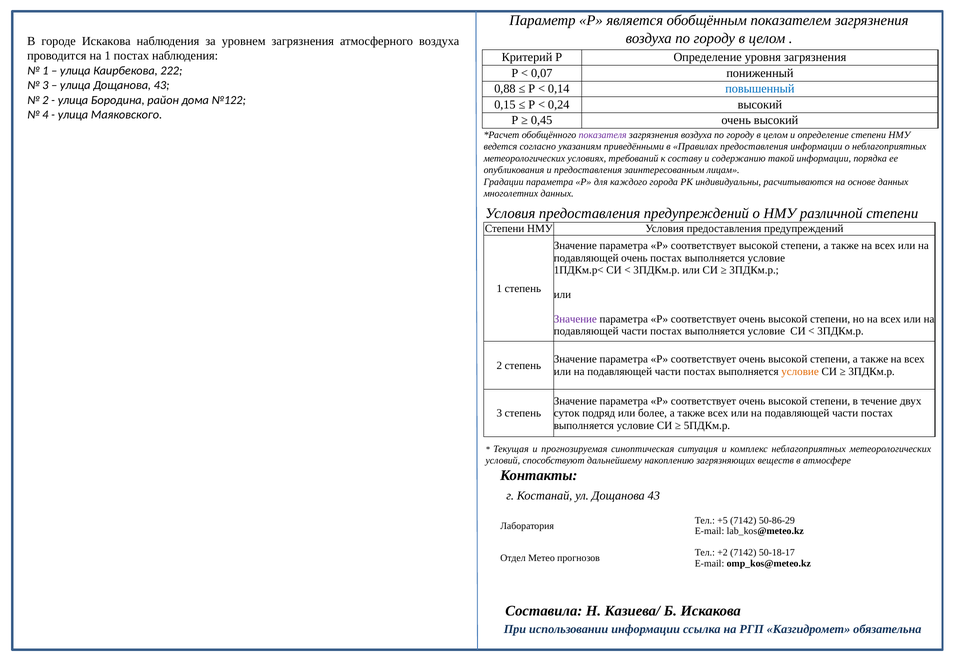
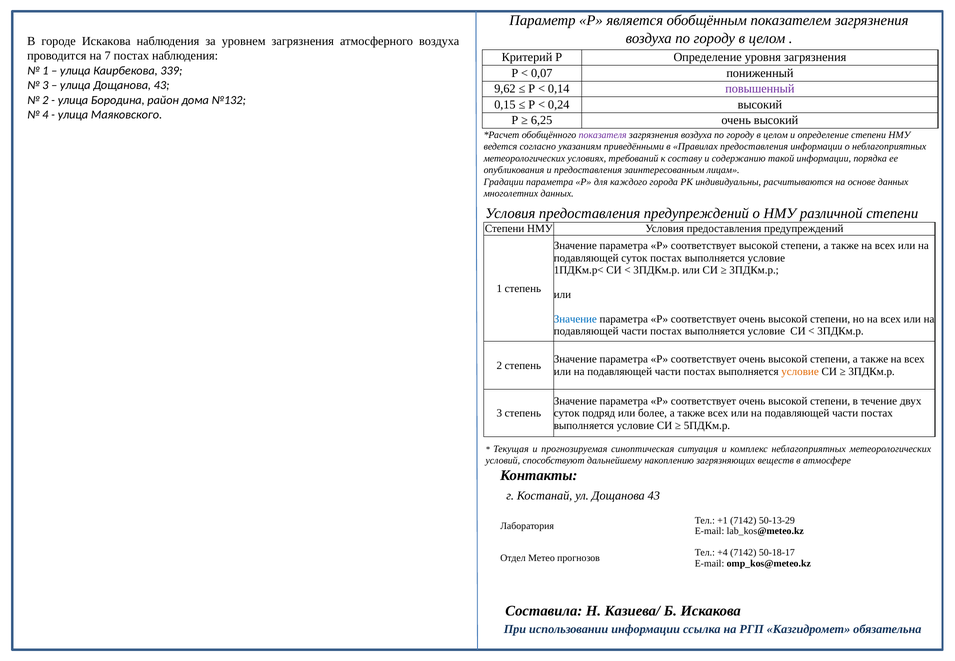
на 1: 1 -> 7
222: 222 -> 339
0,88: 0,88 -> 9,62
повышенный colour: blue -> purple
№122: №122 -> №132
0,45: 0,45 -> 6,25
подавляющей очень: очень -> суток
Значение at (575, 319) colour: purple -> blue
+5: +5 -> +1
50-86-29: 50-86-29 -> 50-13-29
+2: +2 -> +4
